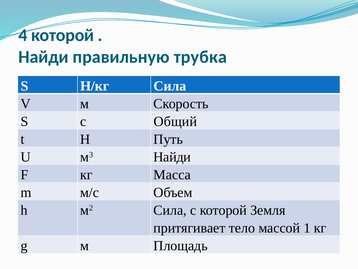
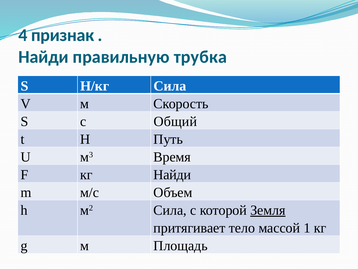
4 которой: которой -> признак
м3 Найди: Найди -> Время
кг Масса: Масса -> Найди
Земля underline: none -> present
